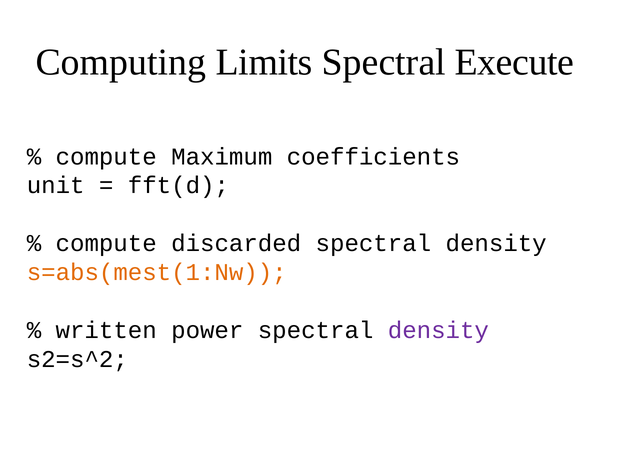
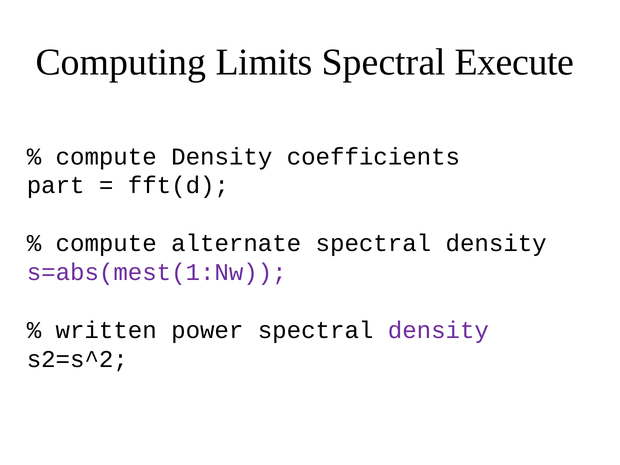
compute Maximum: Maximum -> Density
unit: unit -> part
discarded: discarded -> alternate
s=abs(mest(1:Nw colour: orange -> purple
